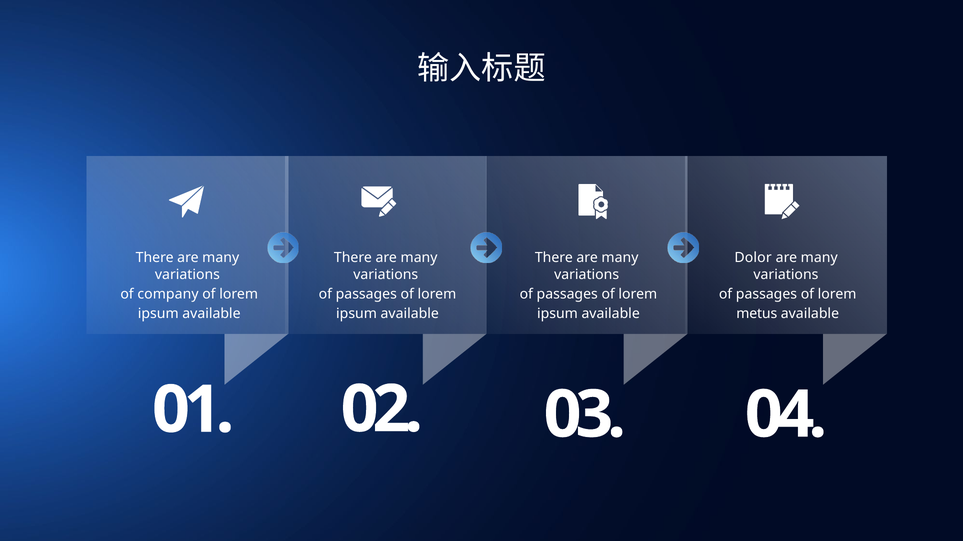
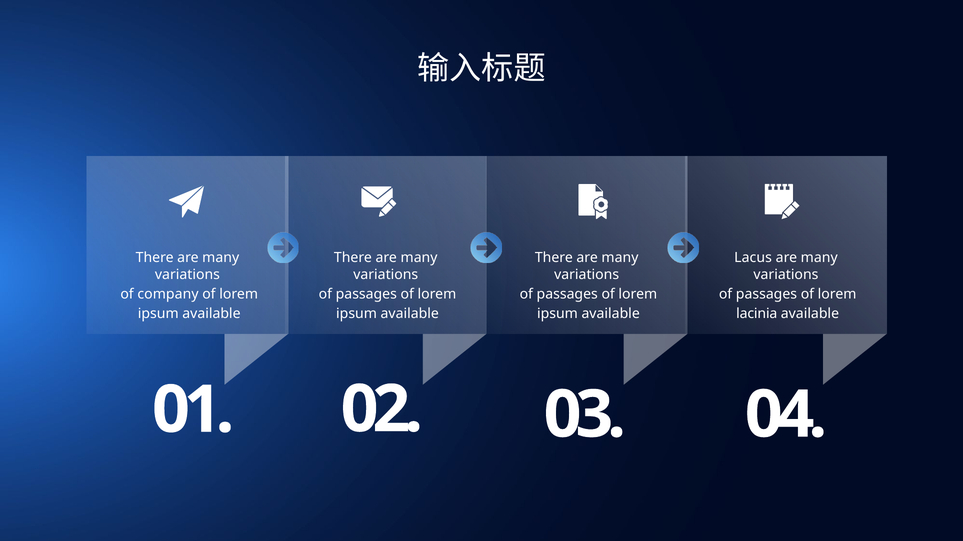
Dolor: Dolor -> Lacus
metus: metus -> lacinia
